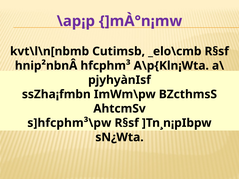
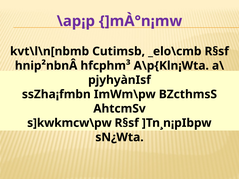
s]hfcphm³\pw: s]hfcphm³\pw -> s]kwkmcw\pw
